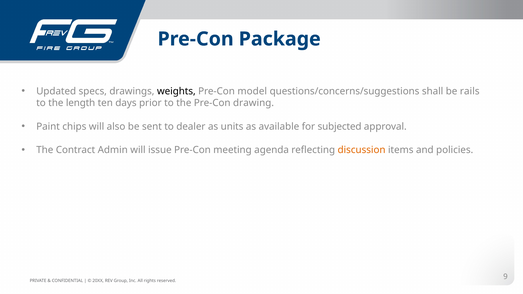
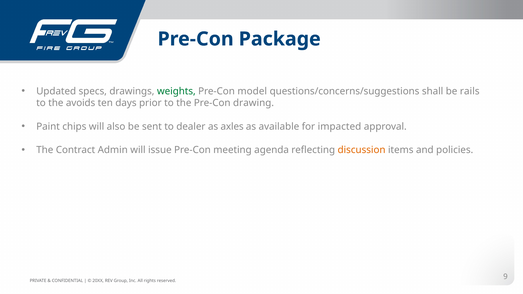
weights colour: black -> green
length: length -> avoids
units: units -> axles
subjected: subjected -> impacted
